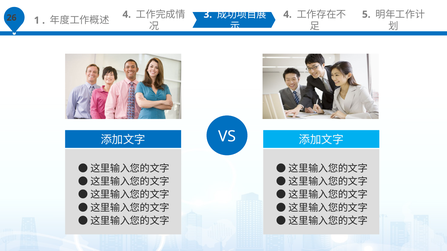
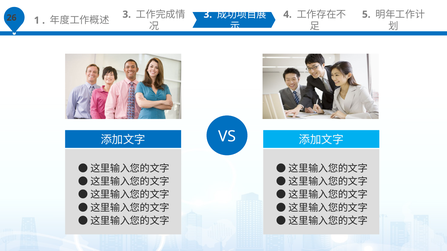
4 at (127, 14): 4 -> 3
